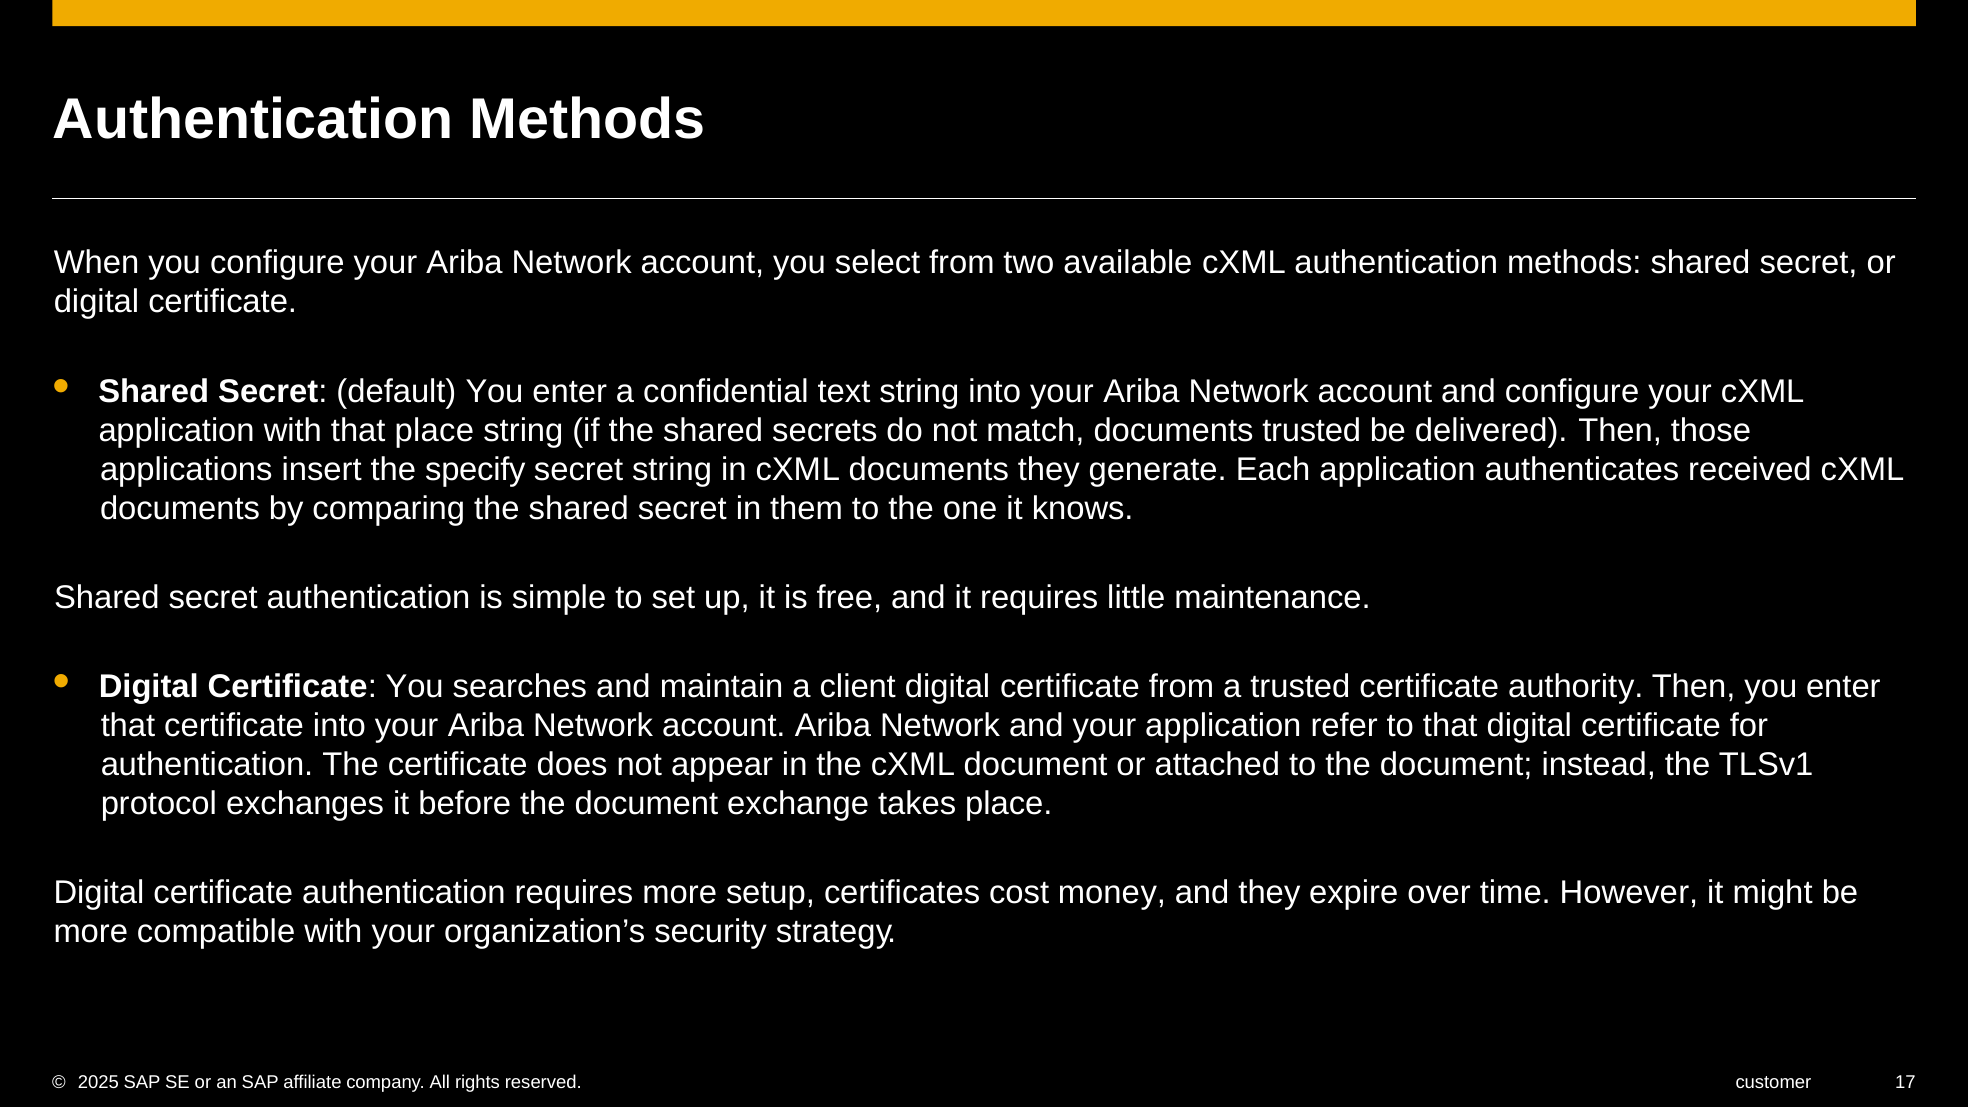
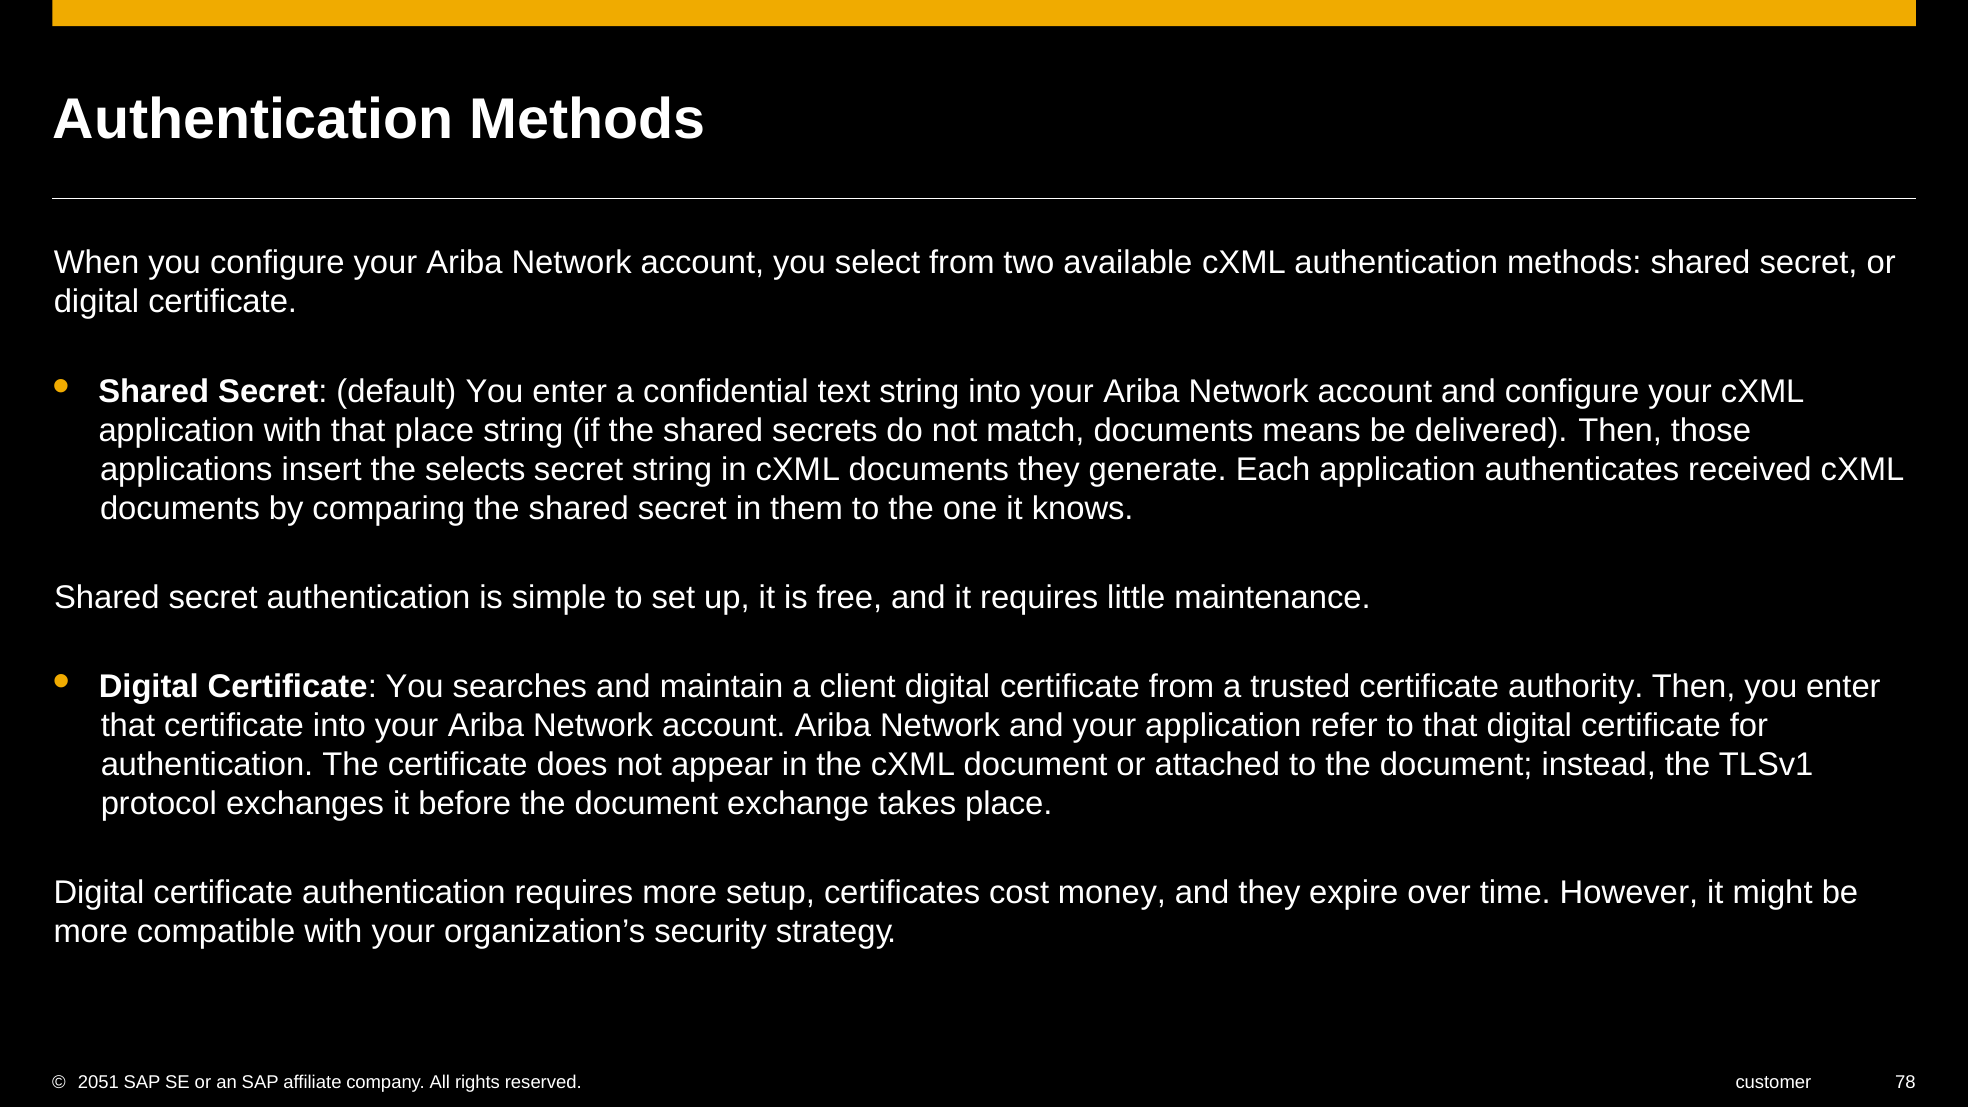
documents trusted: trusted -> means
specify: specify -> selects
2025: 2025 -> 2051
17: 17 -> 78
